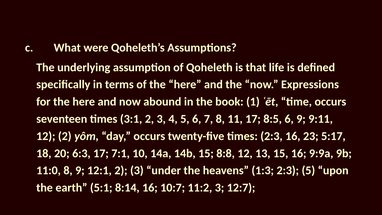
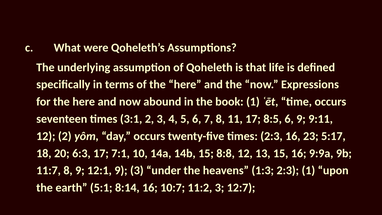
11:0: 11:0 -> 11:7
12:1 2: 2 -> 9
2:3 5: 5 -> 1
